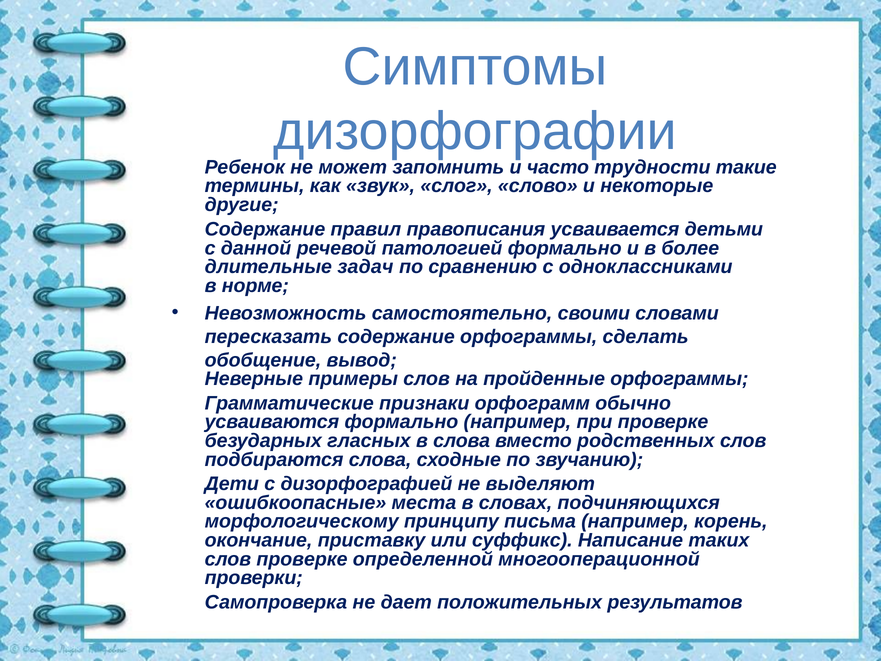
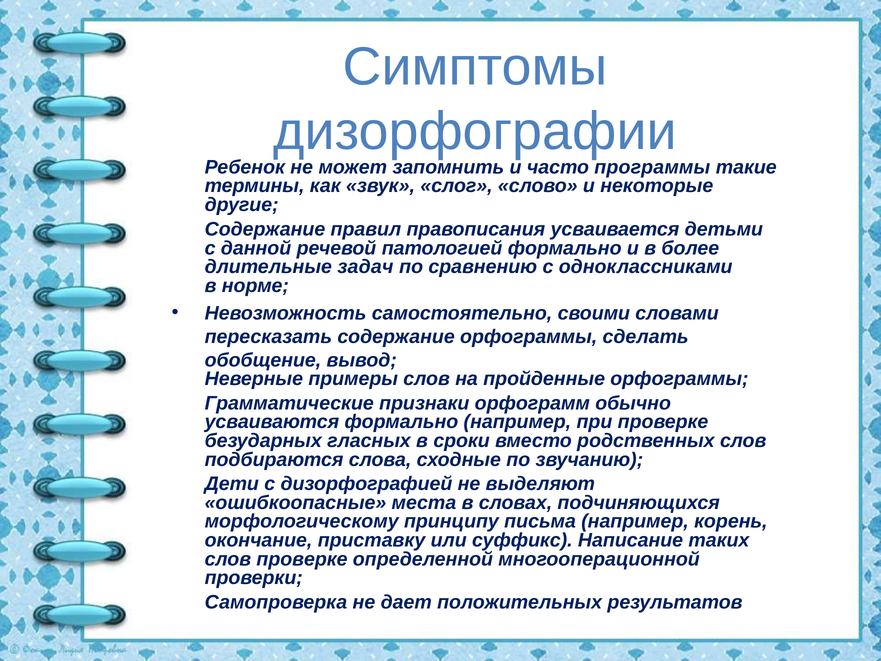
трудности: трудности -> программы
в слова: слова -> сроки
